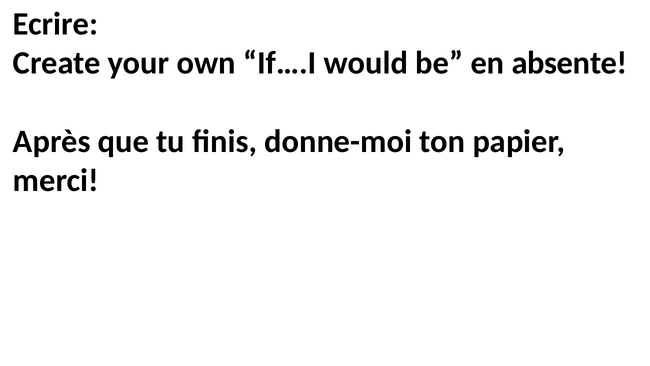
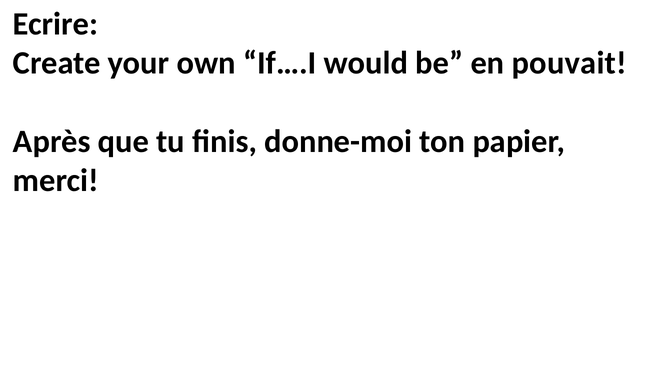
absente: absente -> pouvait
